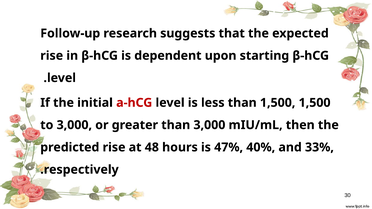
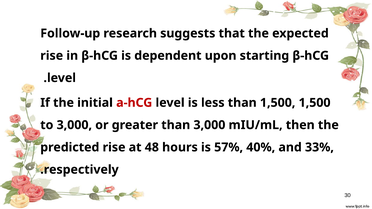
47%: 47% -> 57%
